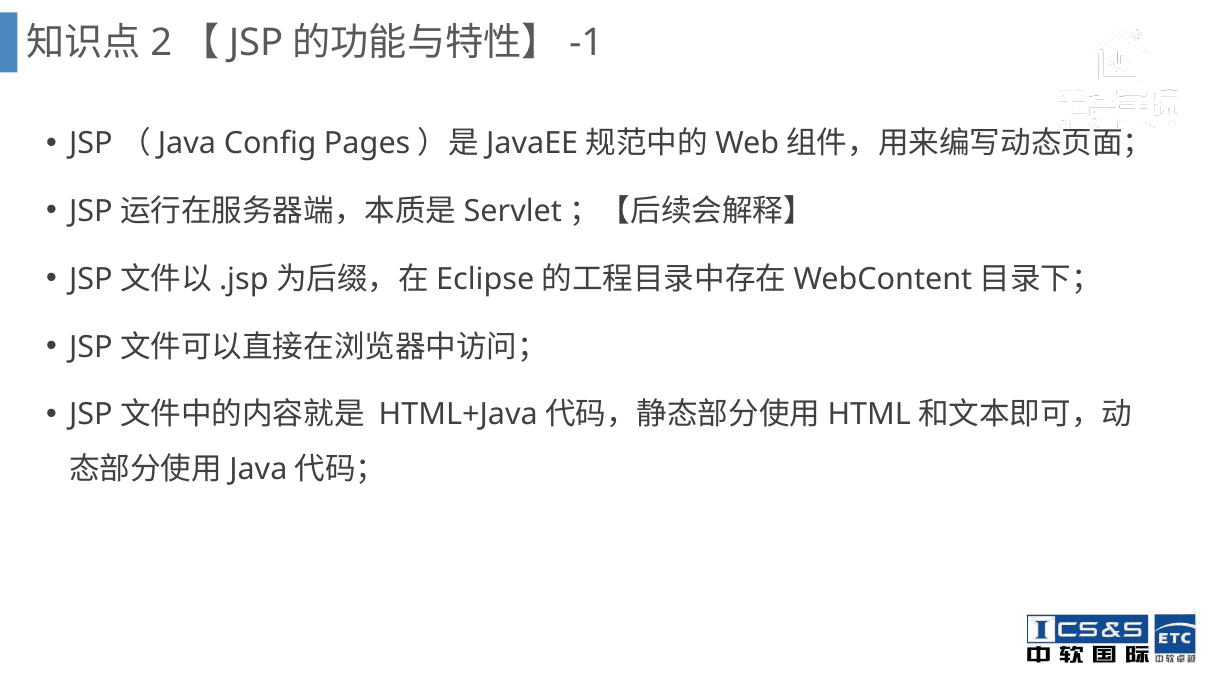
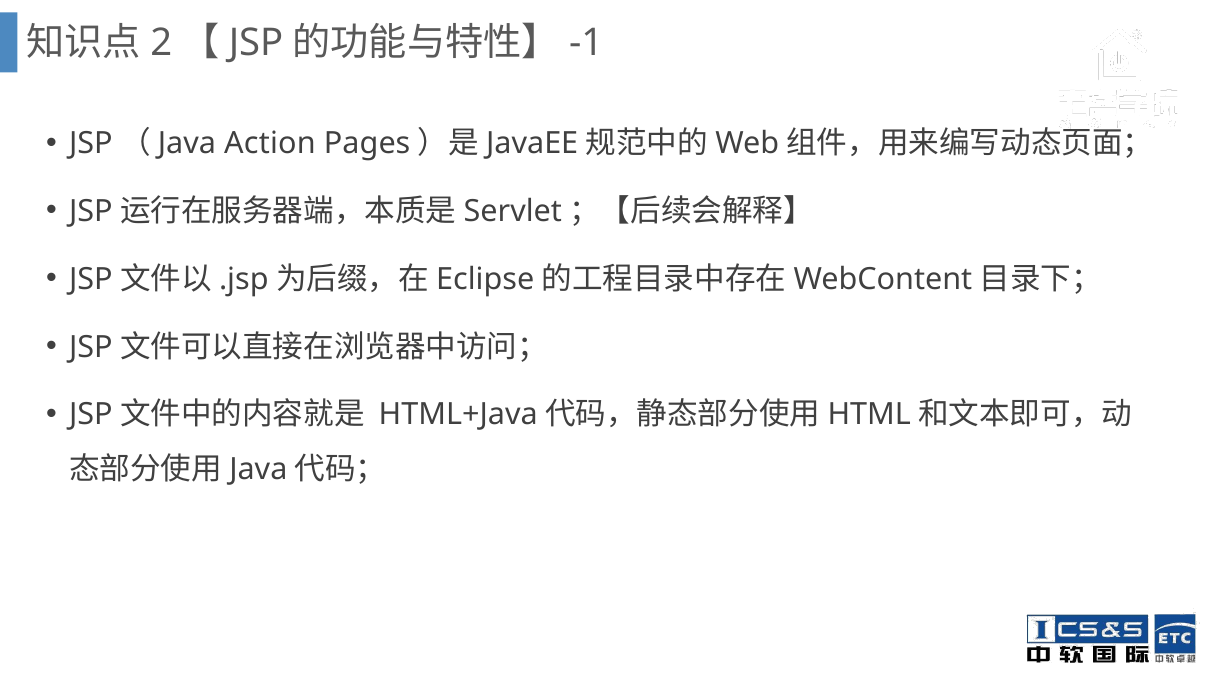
Config: Config -> Action
